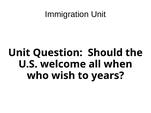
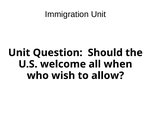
years: years -> allow
